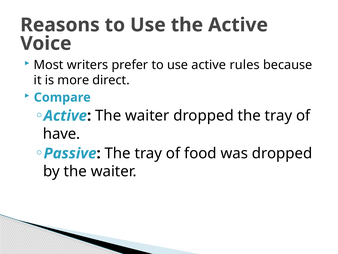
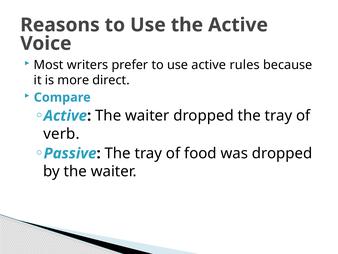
have: have -> verb
